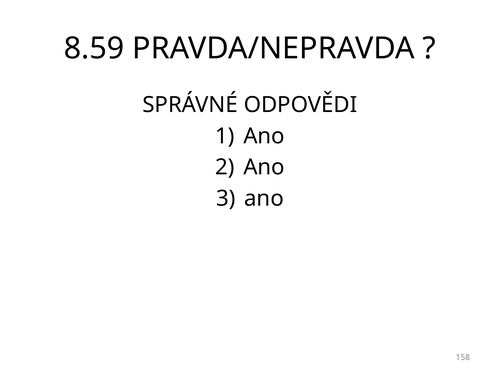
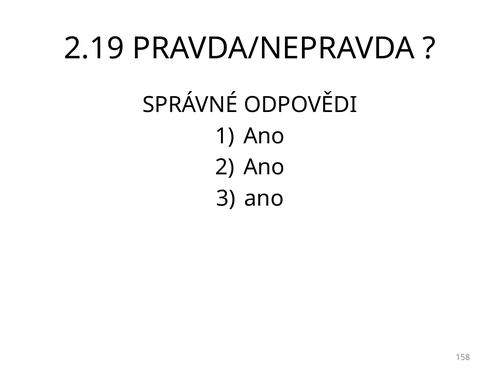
8.59: 8.59 -> 2.19
